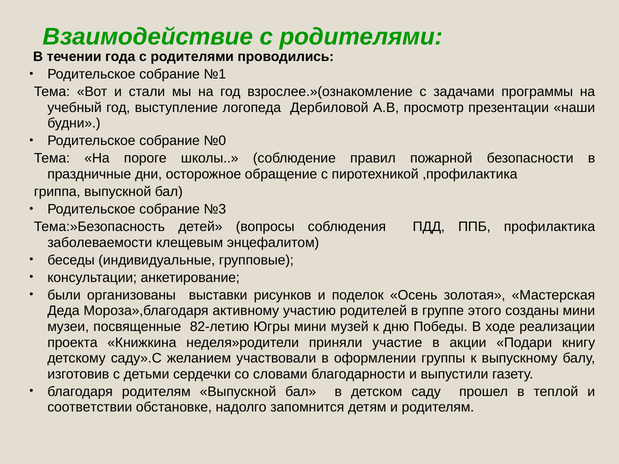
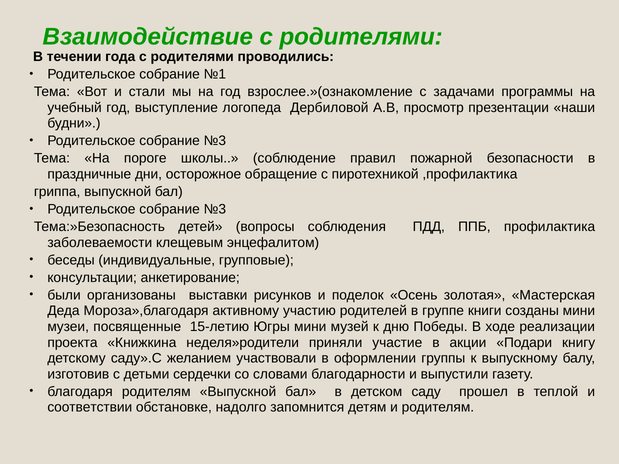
№0 at (215, 141): №0 -> №3
этого: этого -> книги
82-летию: 82-летию -> 15-летию
